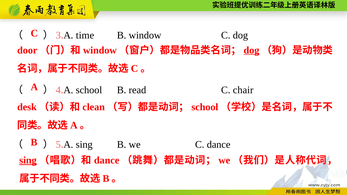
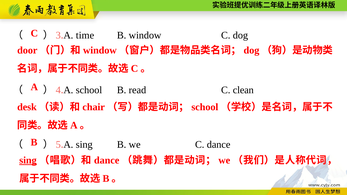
dog at (251, 50) underline: present -> none
chair: chair -> clean
clean: clean -> chair
